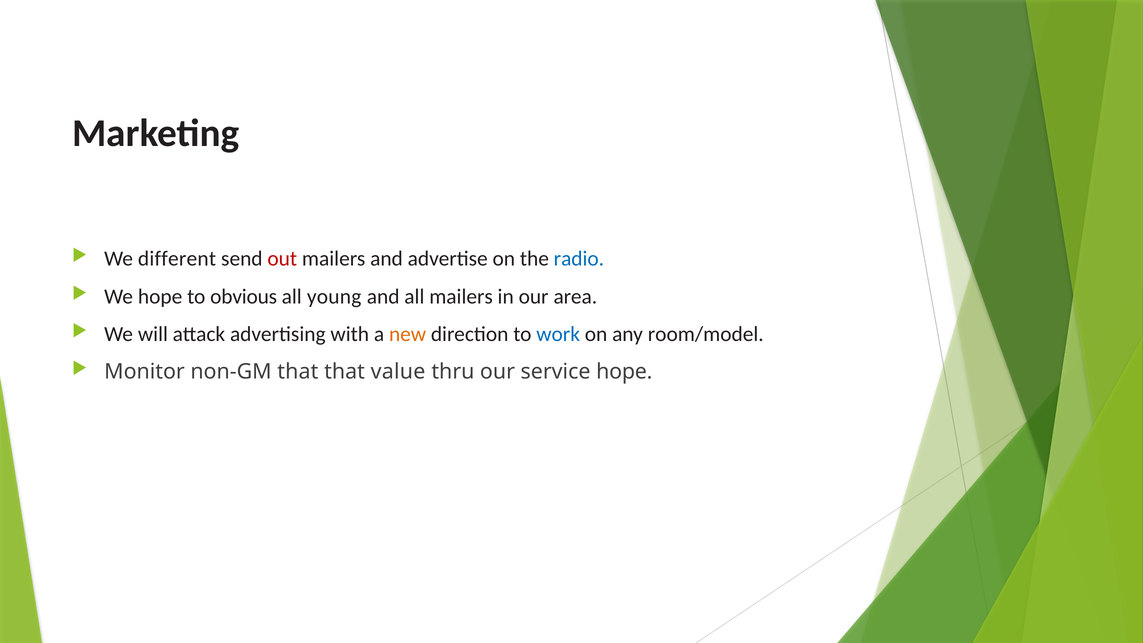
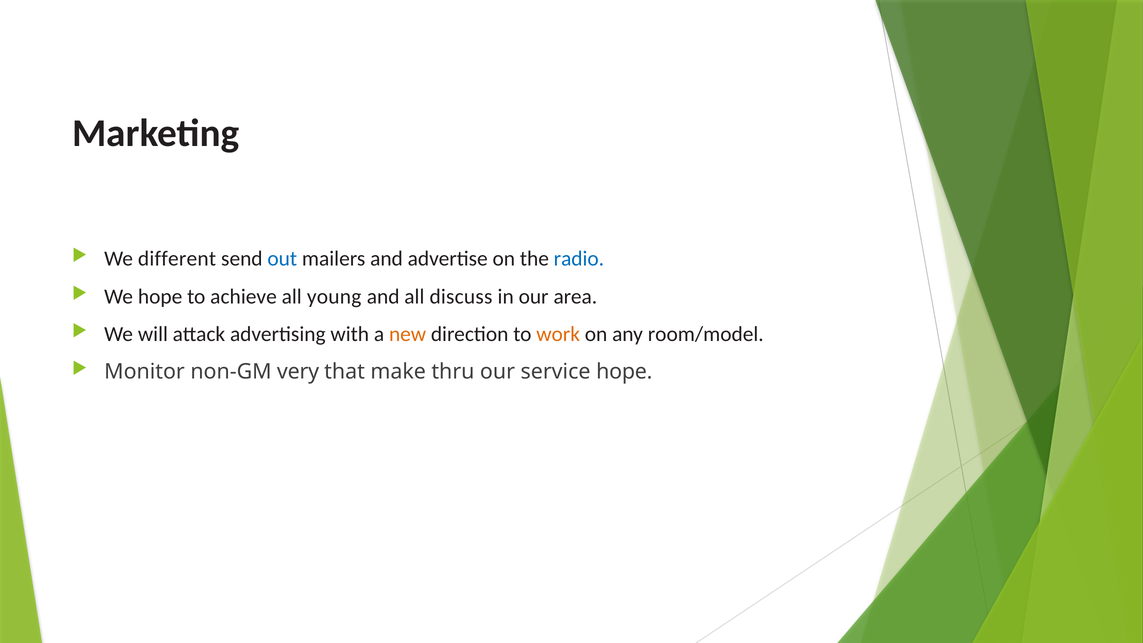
out colour: red -> blue
obvious: obvious -> achieve
all mailers: mailers -> discuss
work colour: blue -> orange
non-GM that: that -> very
value: value -> make
